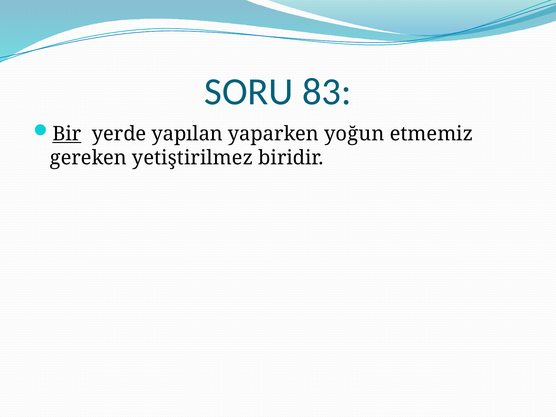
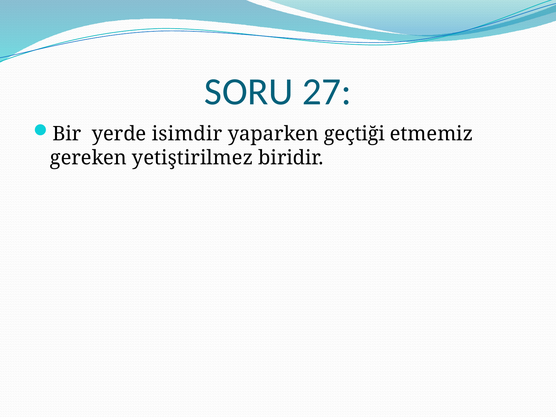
83: 83 -> 27
Bir underline: present -> none
yapılan: yapılan -> isimdir
yoğun: yoğun -> geçtiği
